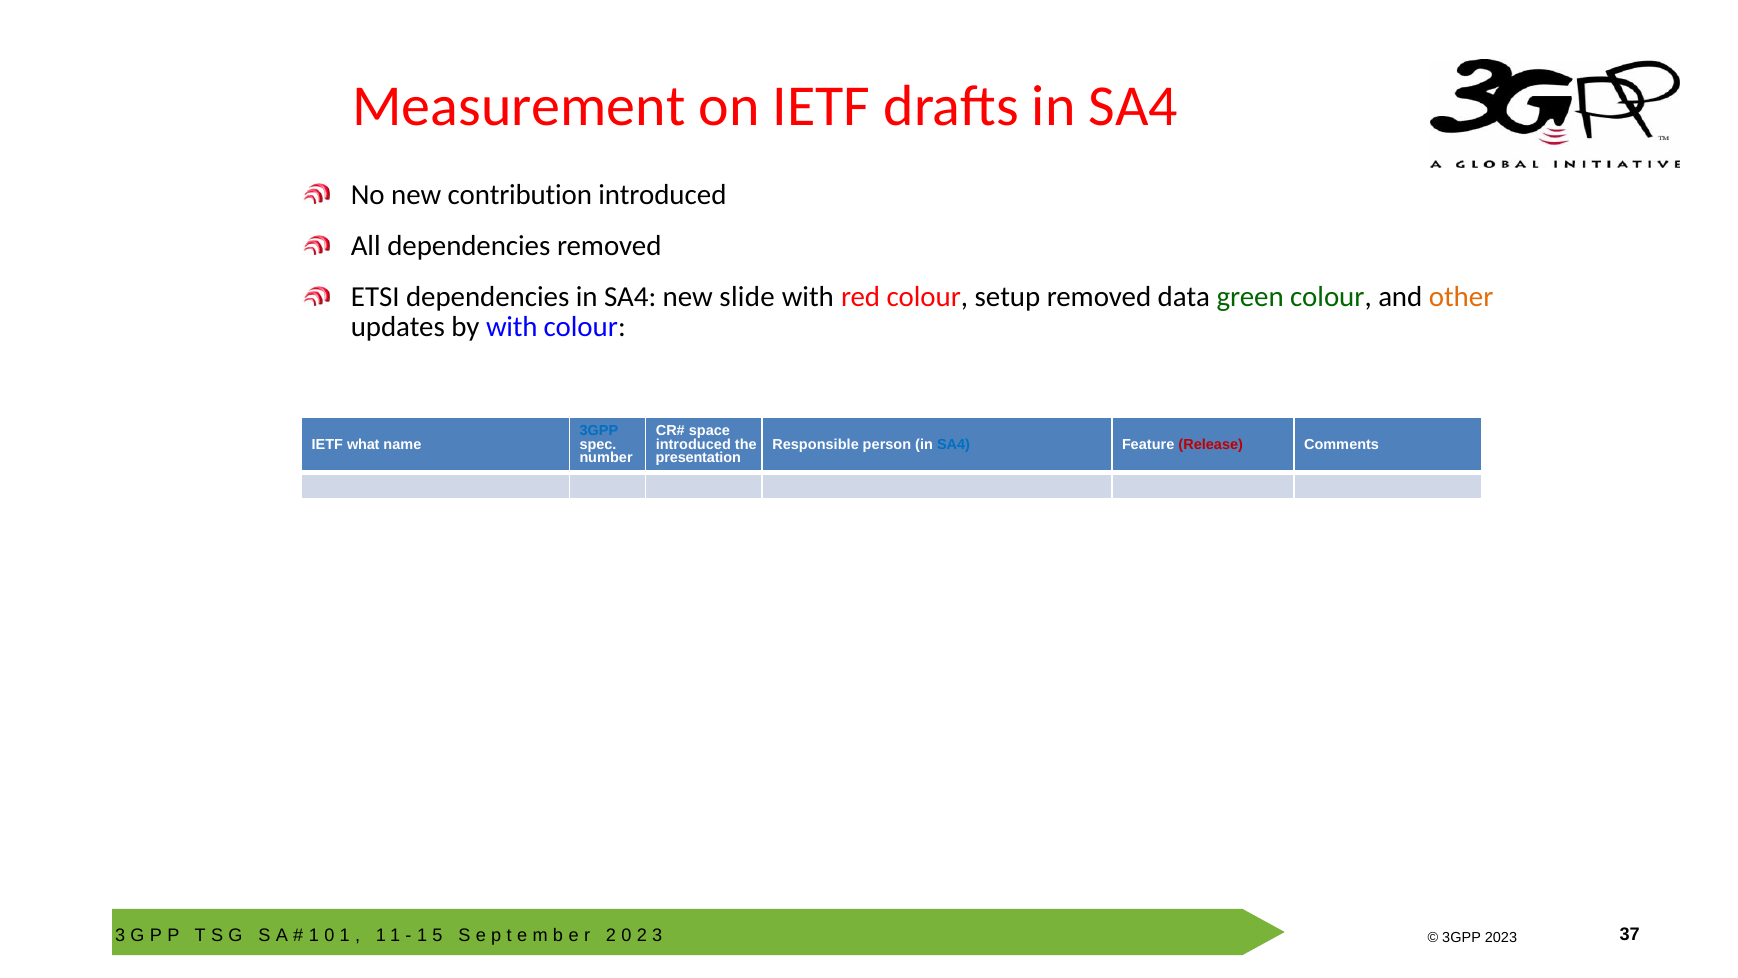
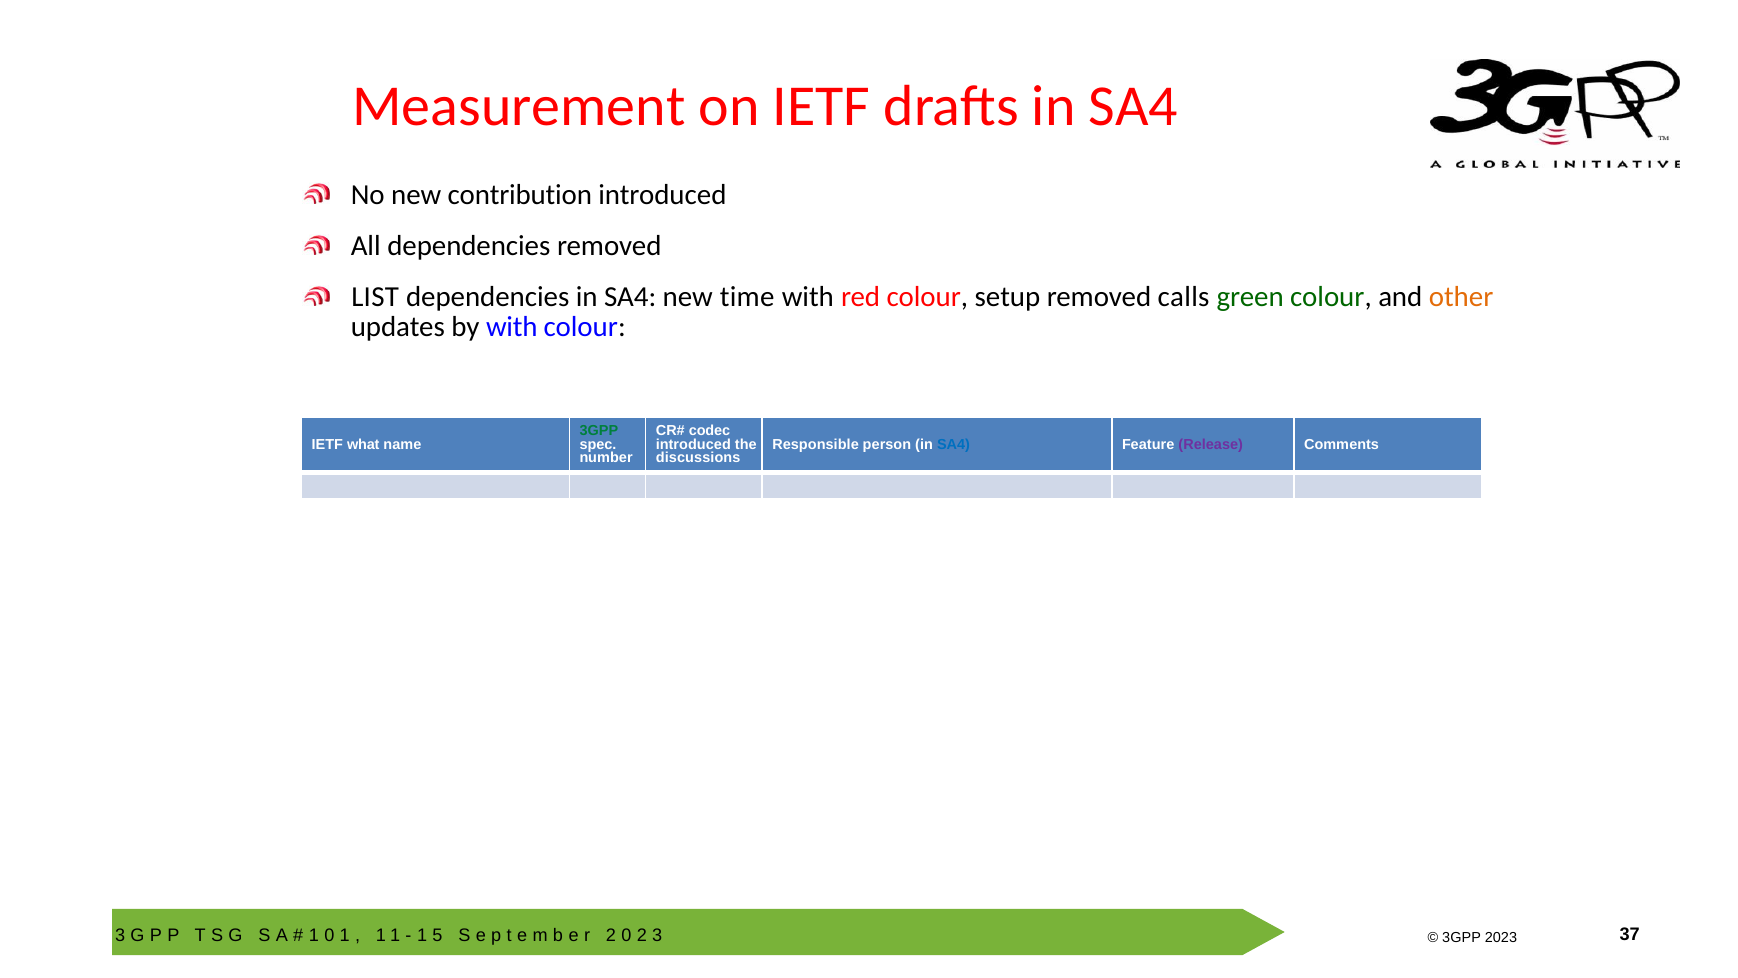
ETSI: ETSI -> LIST
slide: slide -> time
data: data -> calls
3GPP at (599, 430) colour: blue -> green
space: space -> codec
Release colour: red -> purple
presentation: presentation -> discussions
